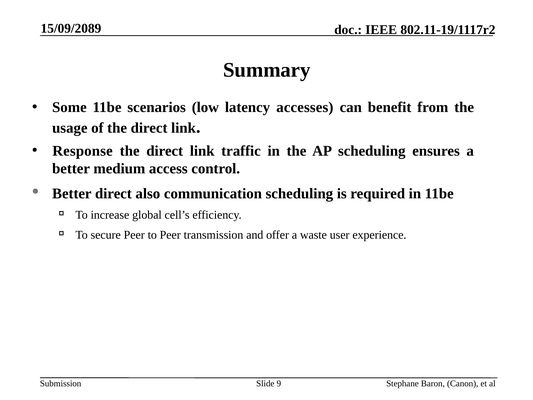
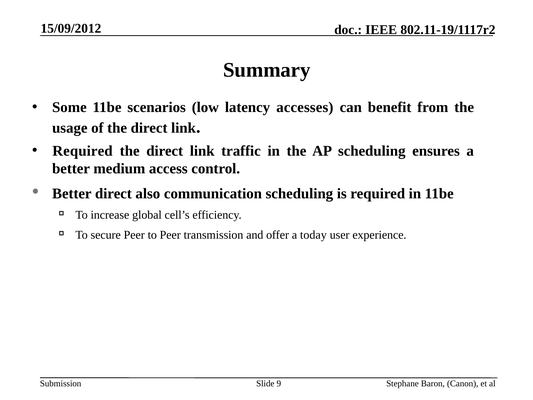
15/09/2089: 15/09/2089 -> 15/09/2012
Response at (83, 151): Response -> Required
waste: waste -> today
